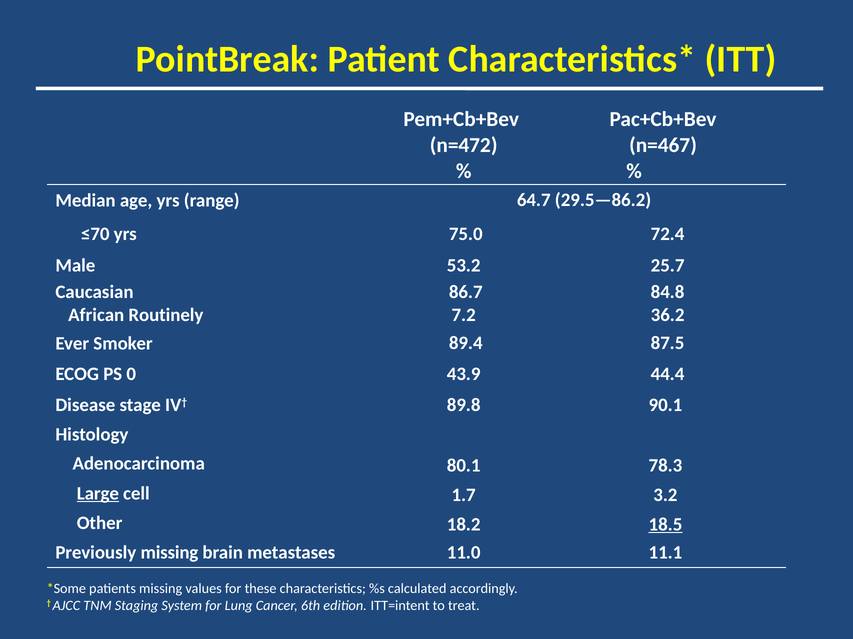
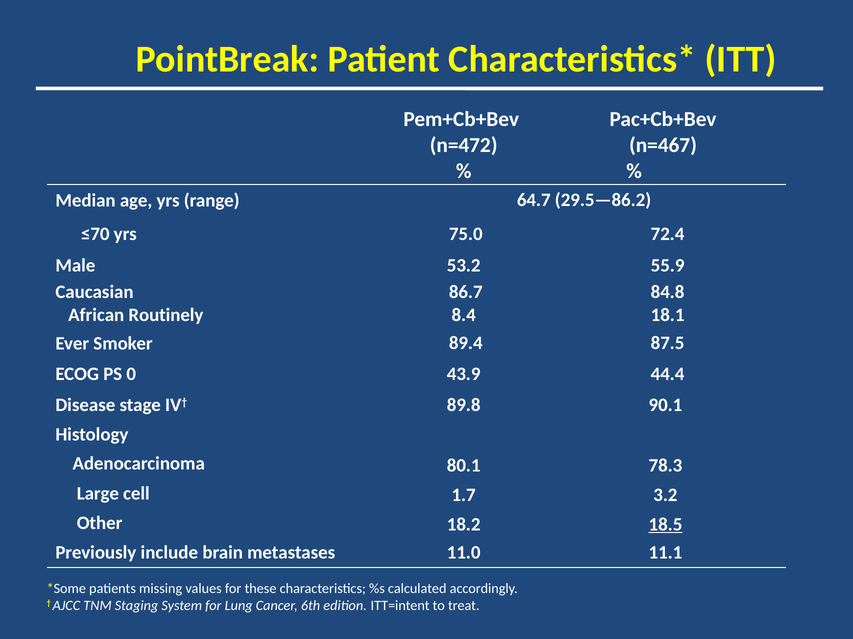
25.7: 25.7 -> 55.9
7.2: 7.2 -> 8.4
36.2: 36.2 -> 18.1
Large underline: present -> none
Previously missing: missing -> include
